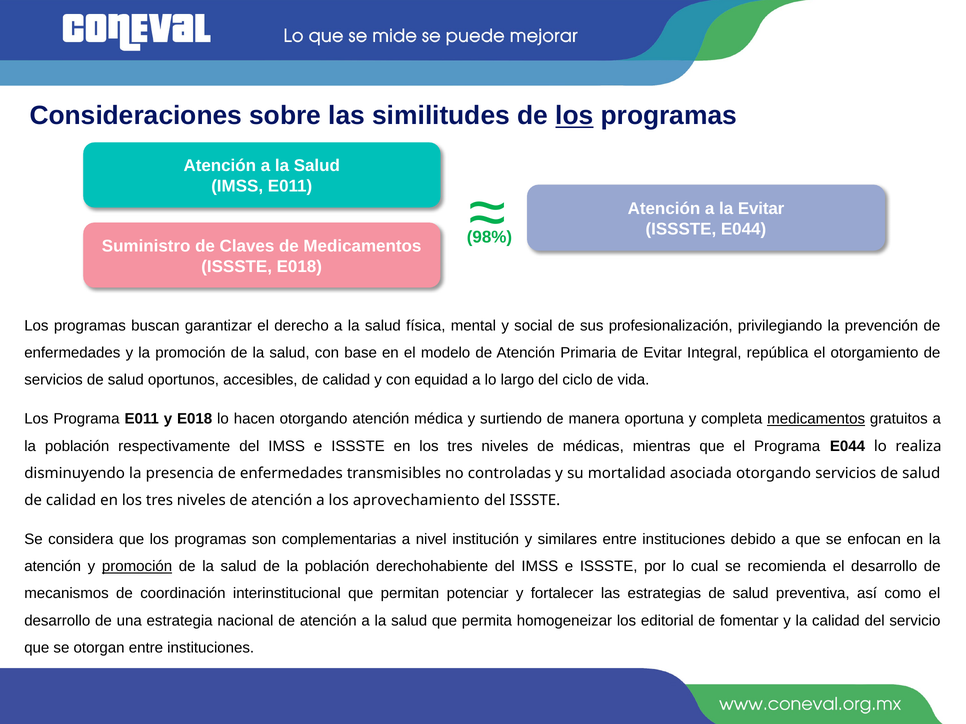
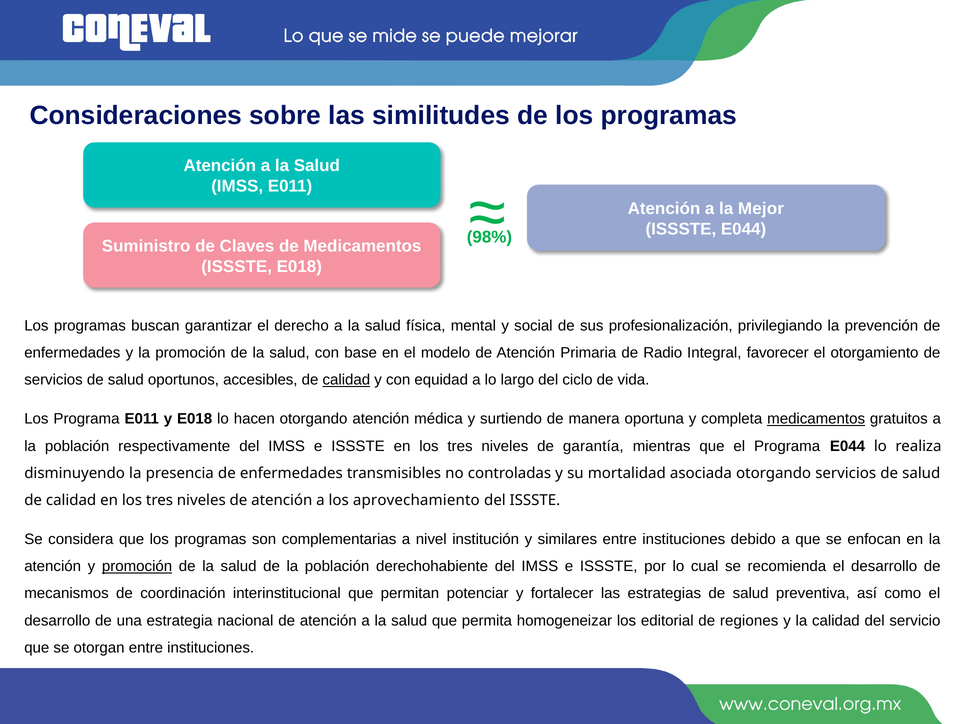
los at (574, 116) underline: present -> none
la Evitar: Evitar -> Mejor
de Evitar: Evitar -> Radio
república: república -> favorecer
calidad at (346, 380) underline: none -> present
médicas: médicas -> garantía
fomentar: fomentar -> regiones
